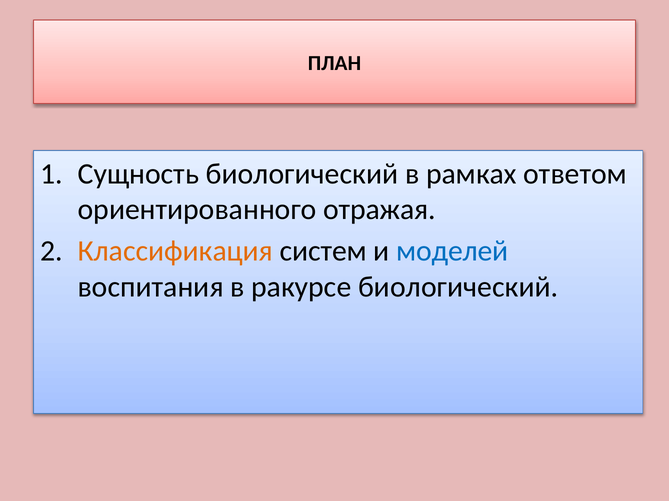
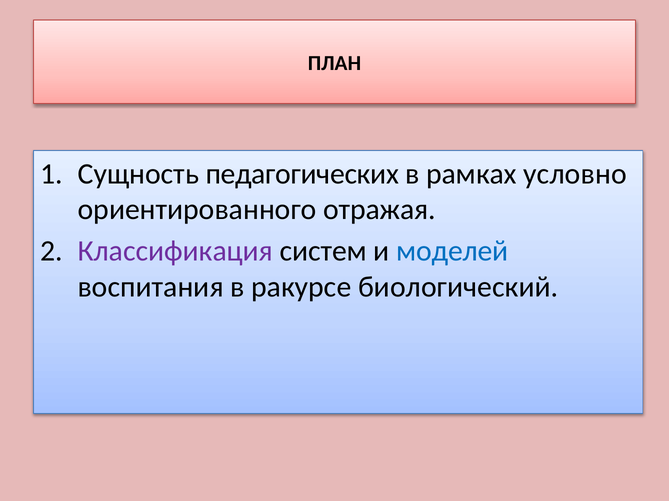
Сущность биологический: биологический -> педагогических
ответом: ответом -> условно
Классификация colour: orange -> purple
